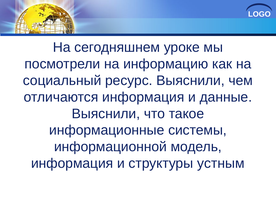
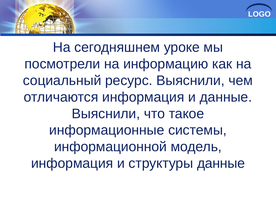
структуры устным: устным -> данные
